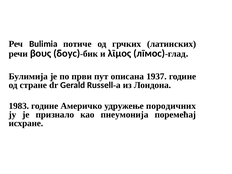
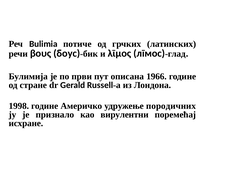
1937: 1937 -> 1966
1983: 1983 -> 1998
пнеумонија: пнеумонија -> вирулентни
